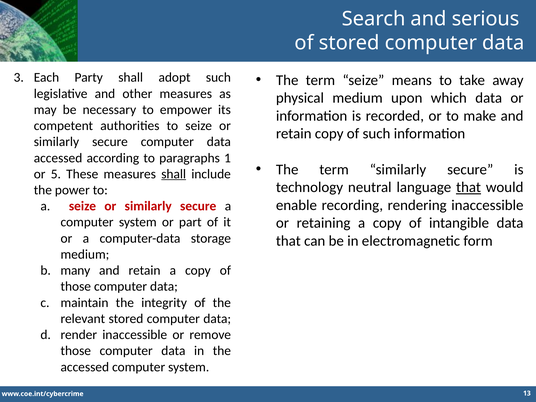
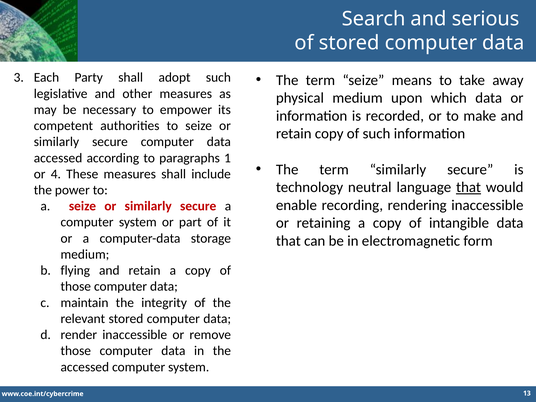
5: 5 -> 4
shall at (174, 174) underline: present -> none
many: many -> flying
